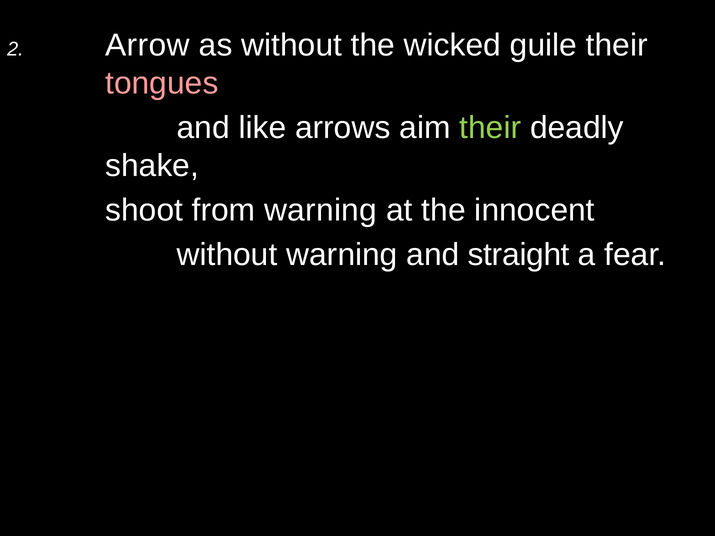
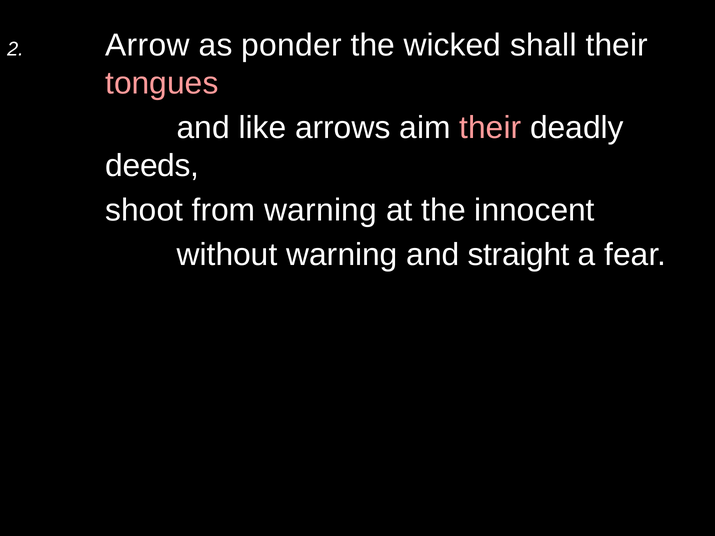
as without: without -> ponder
guile: guile -> shall
their at (490, 128) colour: light green -> pink
shake: shake -> deeds
